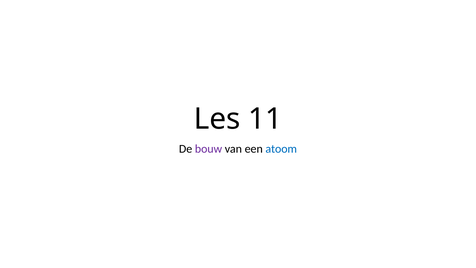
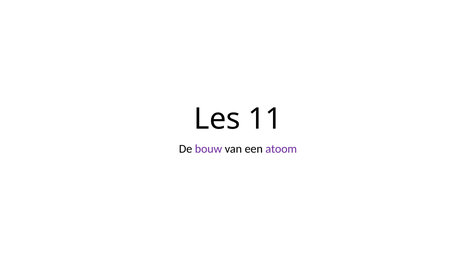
atoom colour: blue -> purple
